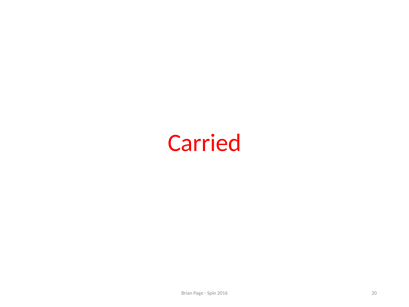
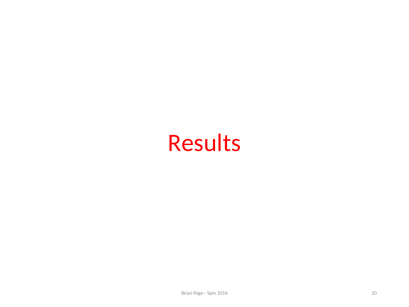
Carried: Carried -> Results
